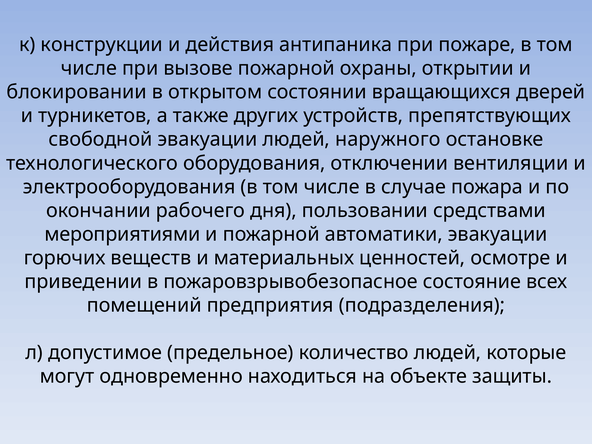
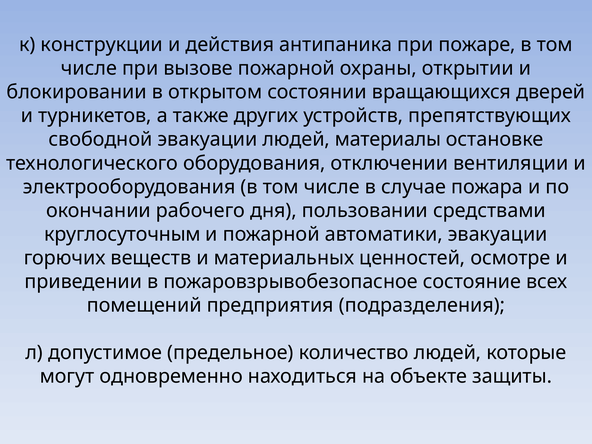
наружного: наружного -> материалы
мероприятиями: мероприятиями -> круглосуточным
